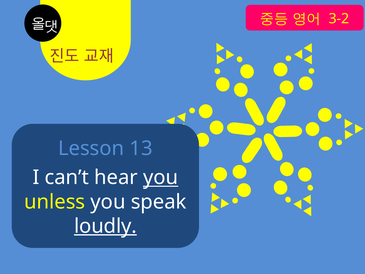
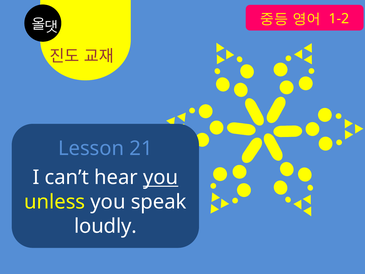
3-2: 3-2 -> 1-2
13: 13 -> 21
loudly underline: present -> none
